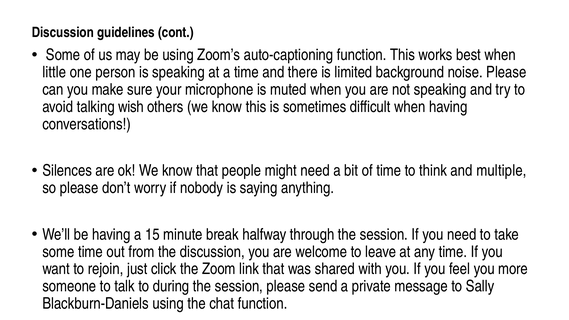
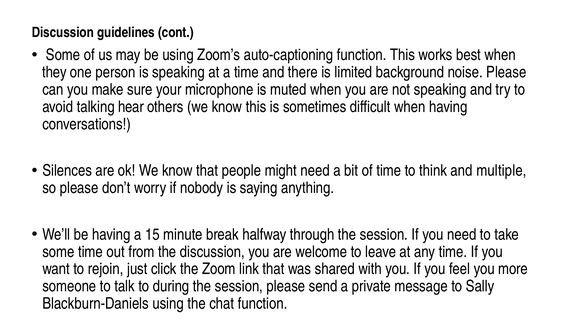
little: little -> they
wish: wish -> hear
